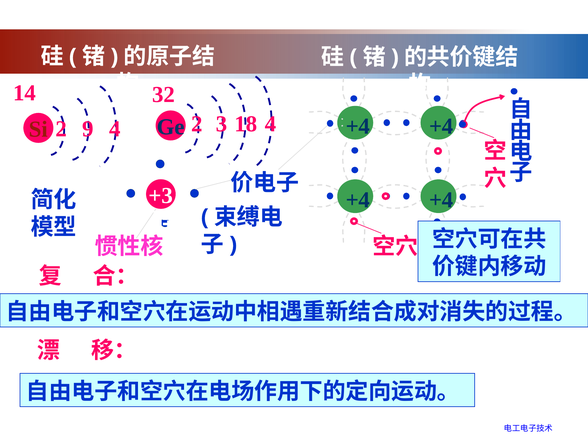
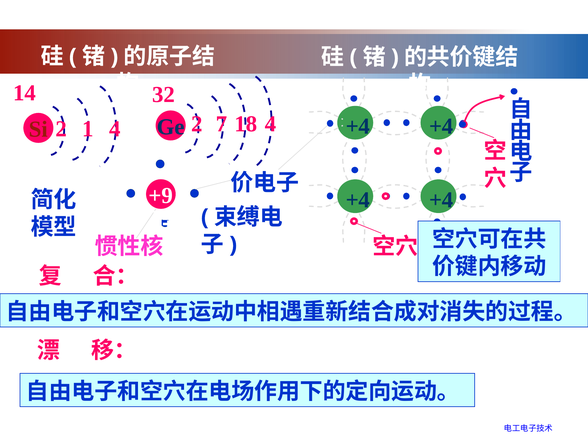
9: 9 -> 1
3: 3 -> 7
+3: +3 -> +9
